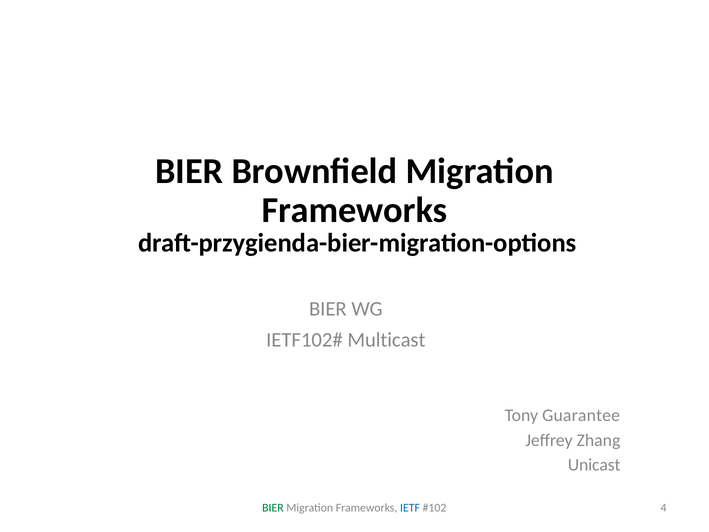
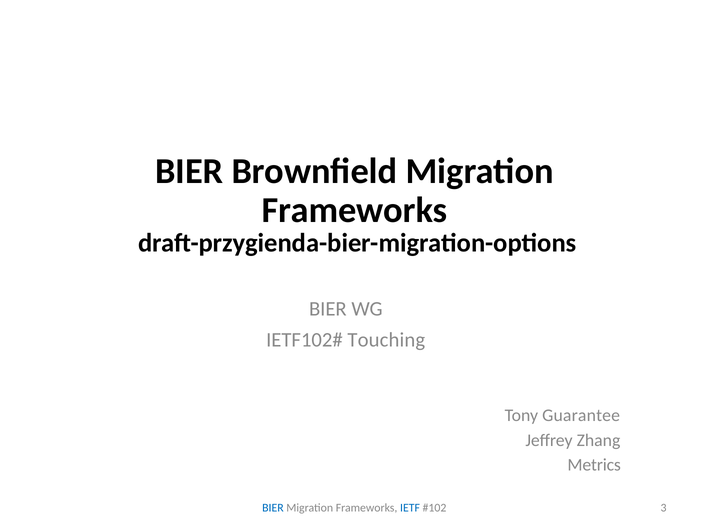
Multicast: Multicast -> Touching
Unicast: Unicast -> Metrics
BIER at (273, 508) colour: green -> blue
4: 4 -> 3
